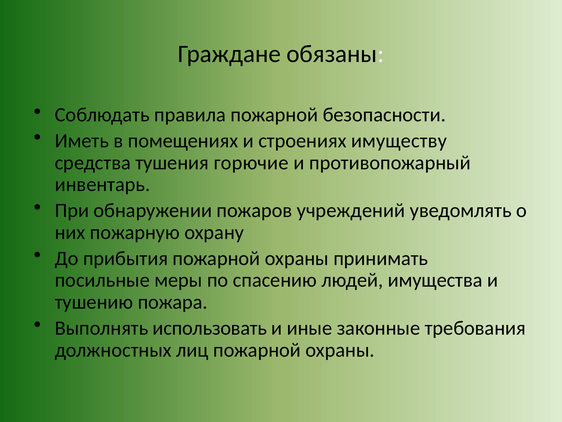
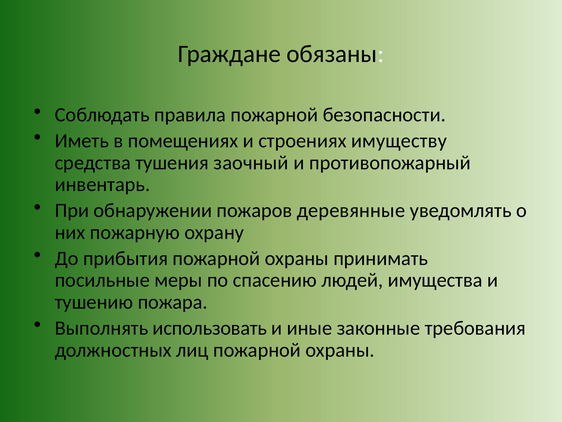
горючие: горючие -> заочный
учреждений: учреждений -> деревянные
